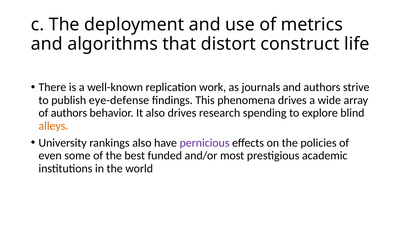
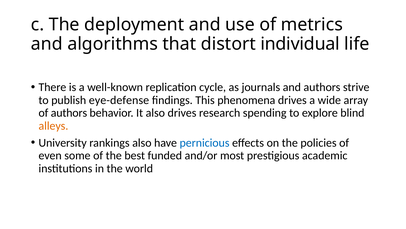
construct: construct -> individual
work: work -> cycle
pernicious colour: purple -> blue
